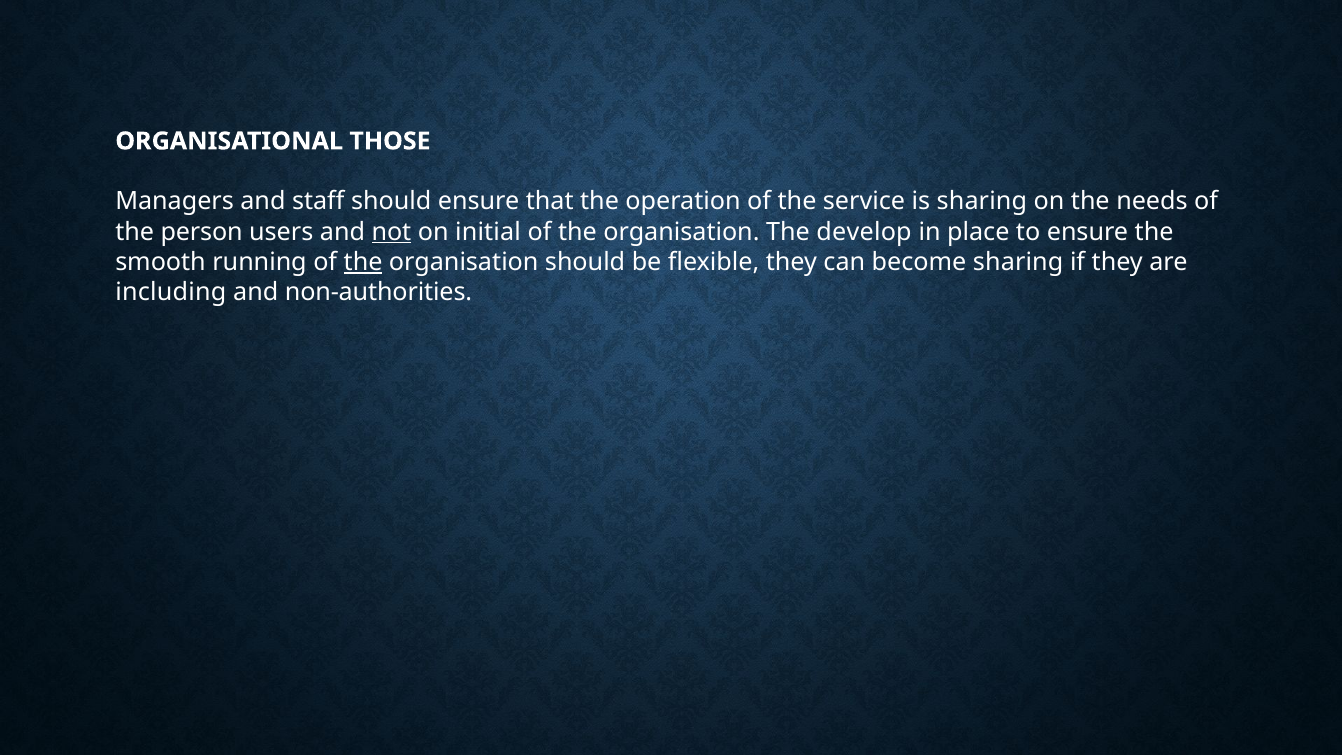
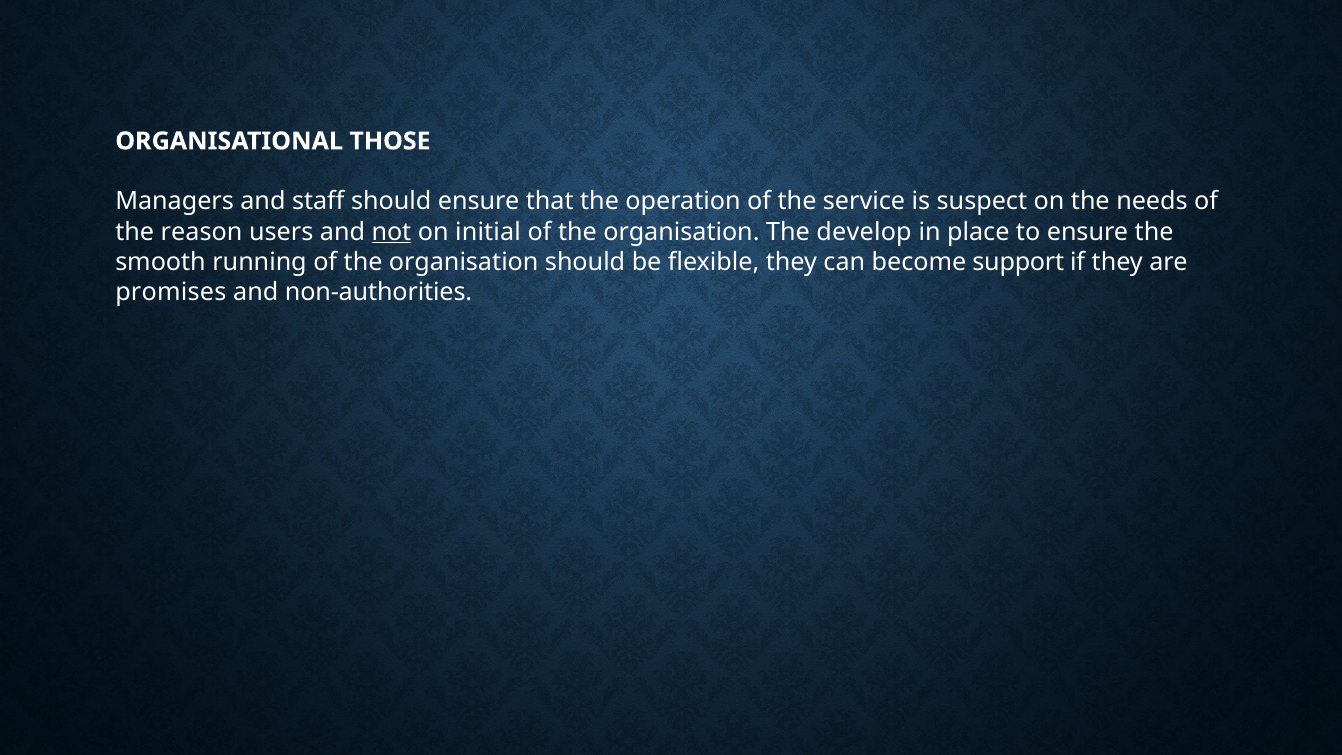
is sharing: sharing -> suspect
person: person -> reason
the at (363, 262) underline: present -> none
become sharing: sharing -> support
including: including -> promises
